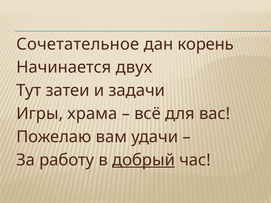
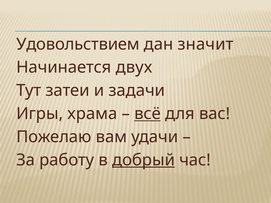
Сочетательное: Сочетательное -> Удовольствием
корень: корень -> значит
всё underline: none -> present
